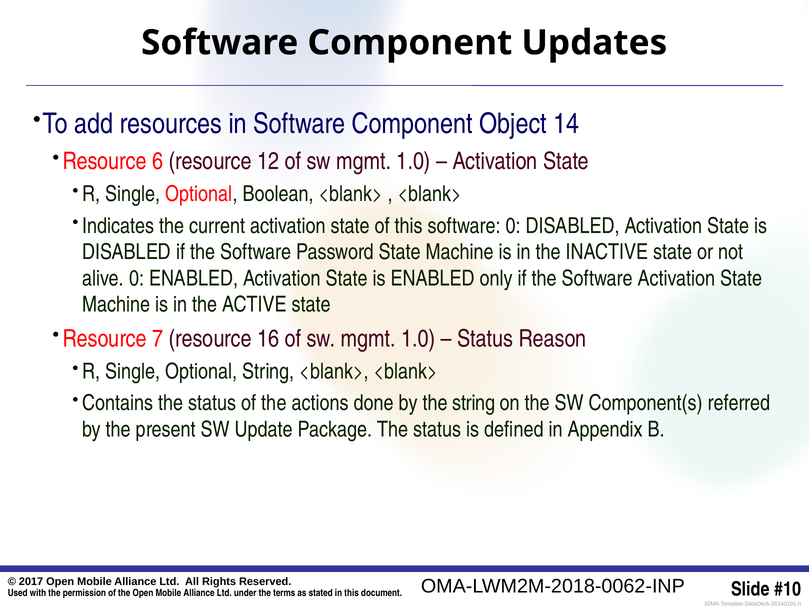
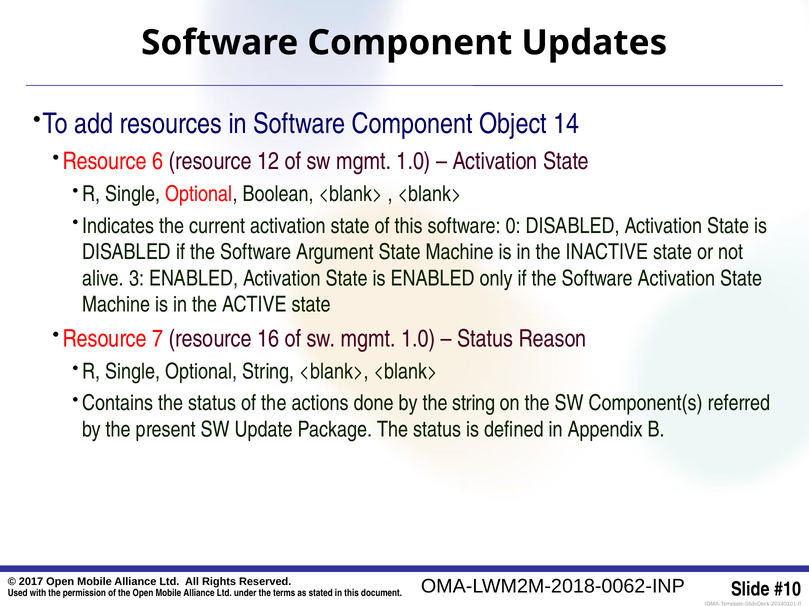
Password: Password -> Argument
alive 0: 0 -> 3
